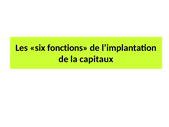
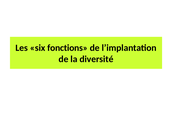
capitaux: capitaux -> diversité
